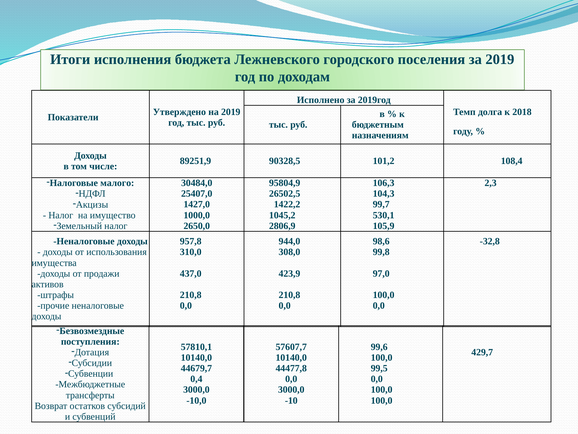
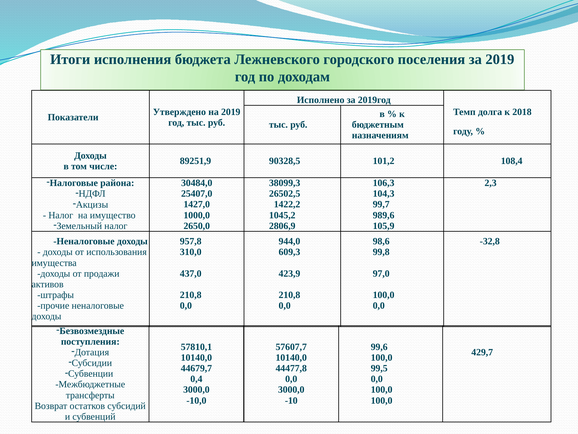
малого: малого -> района
95804,9: 95804,9 -> 38099,3
530,1: 530,1 -> 989,6
308,0: 308,0 -> 609,3
